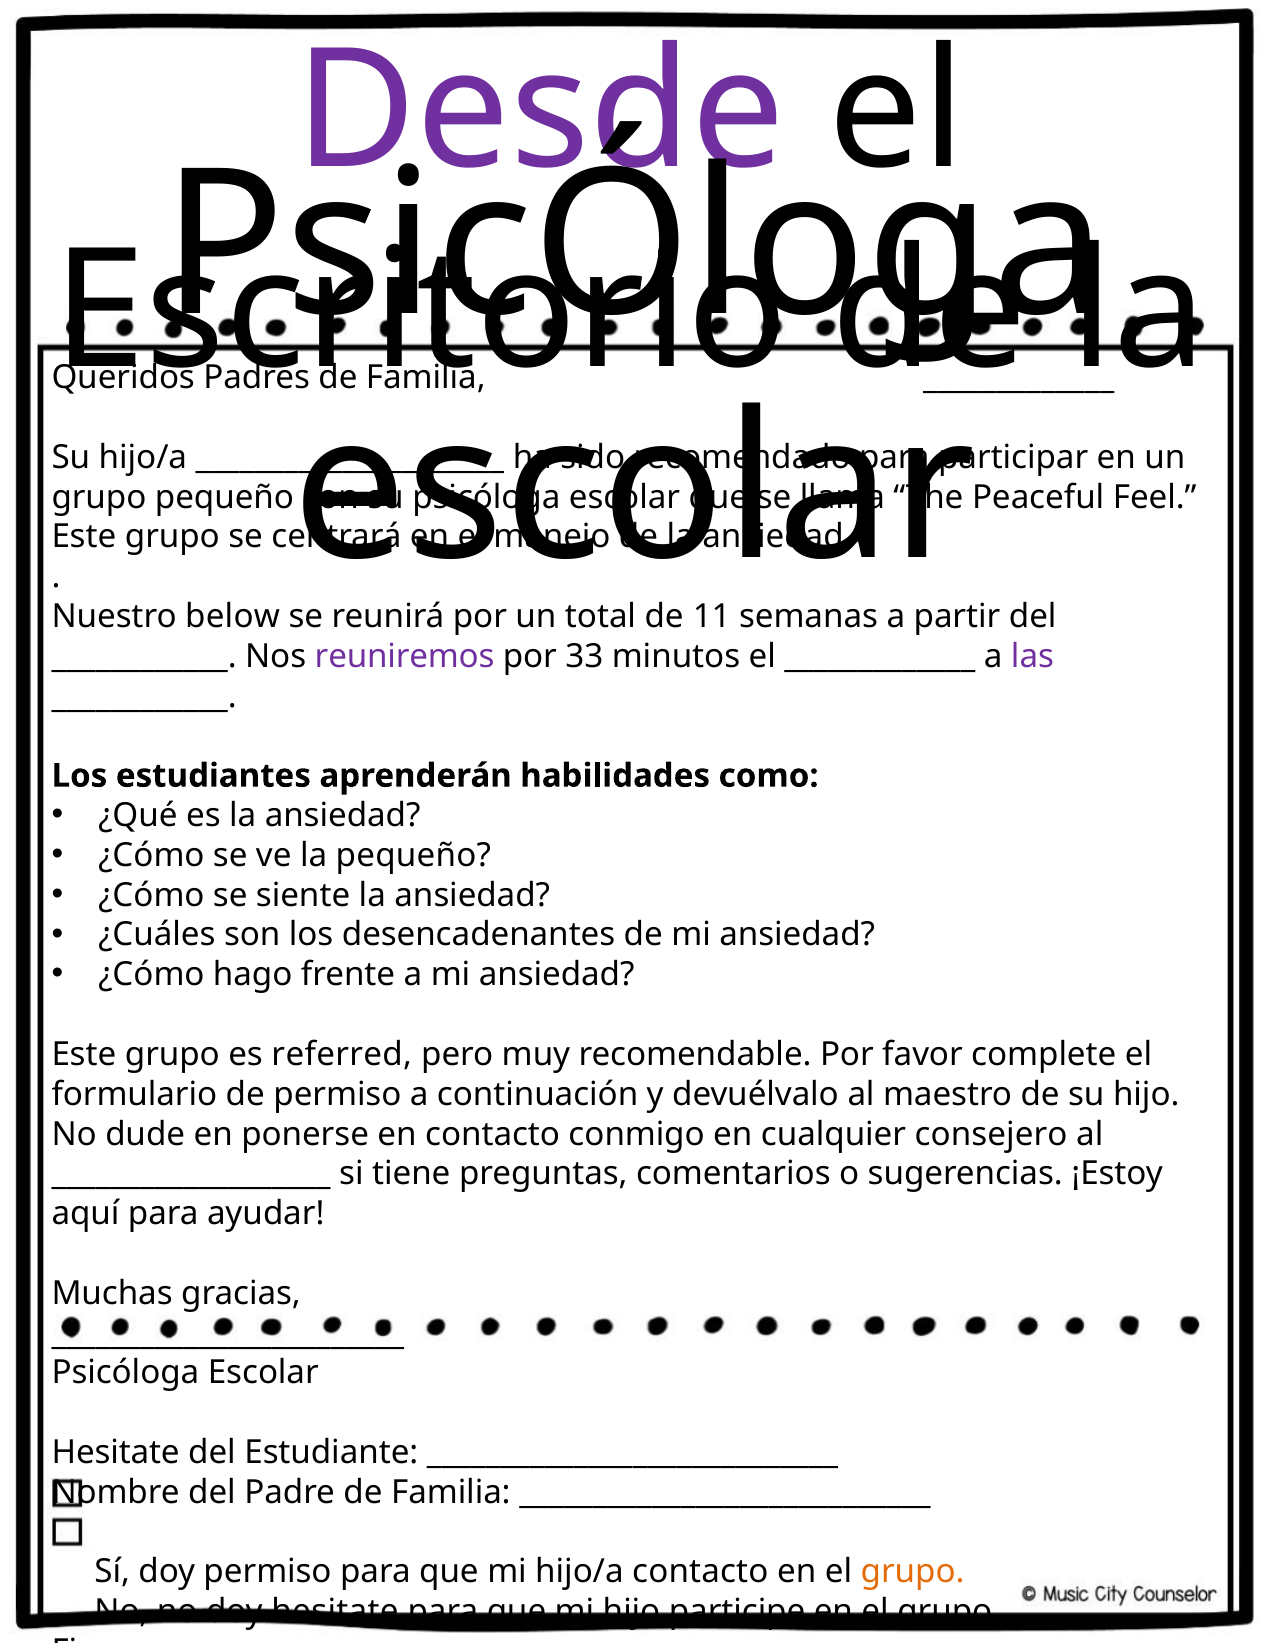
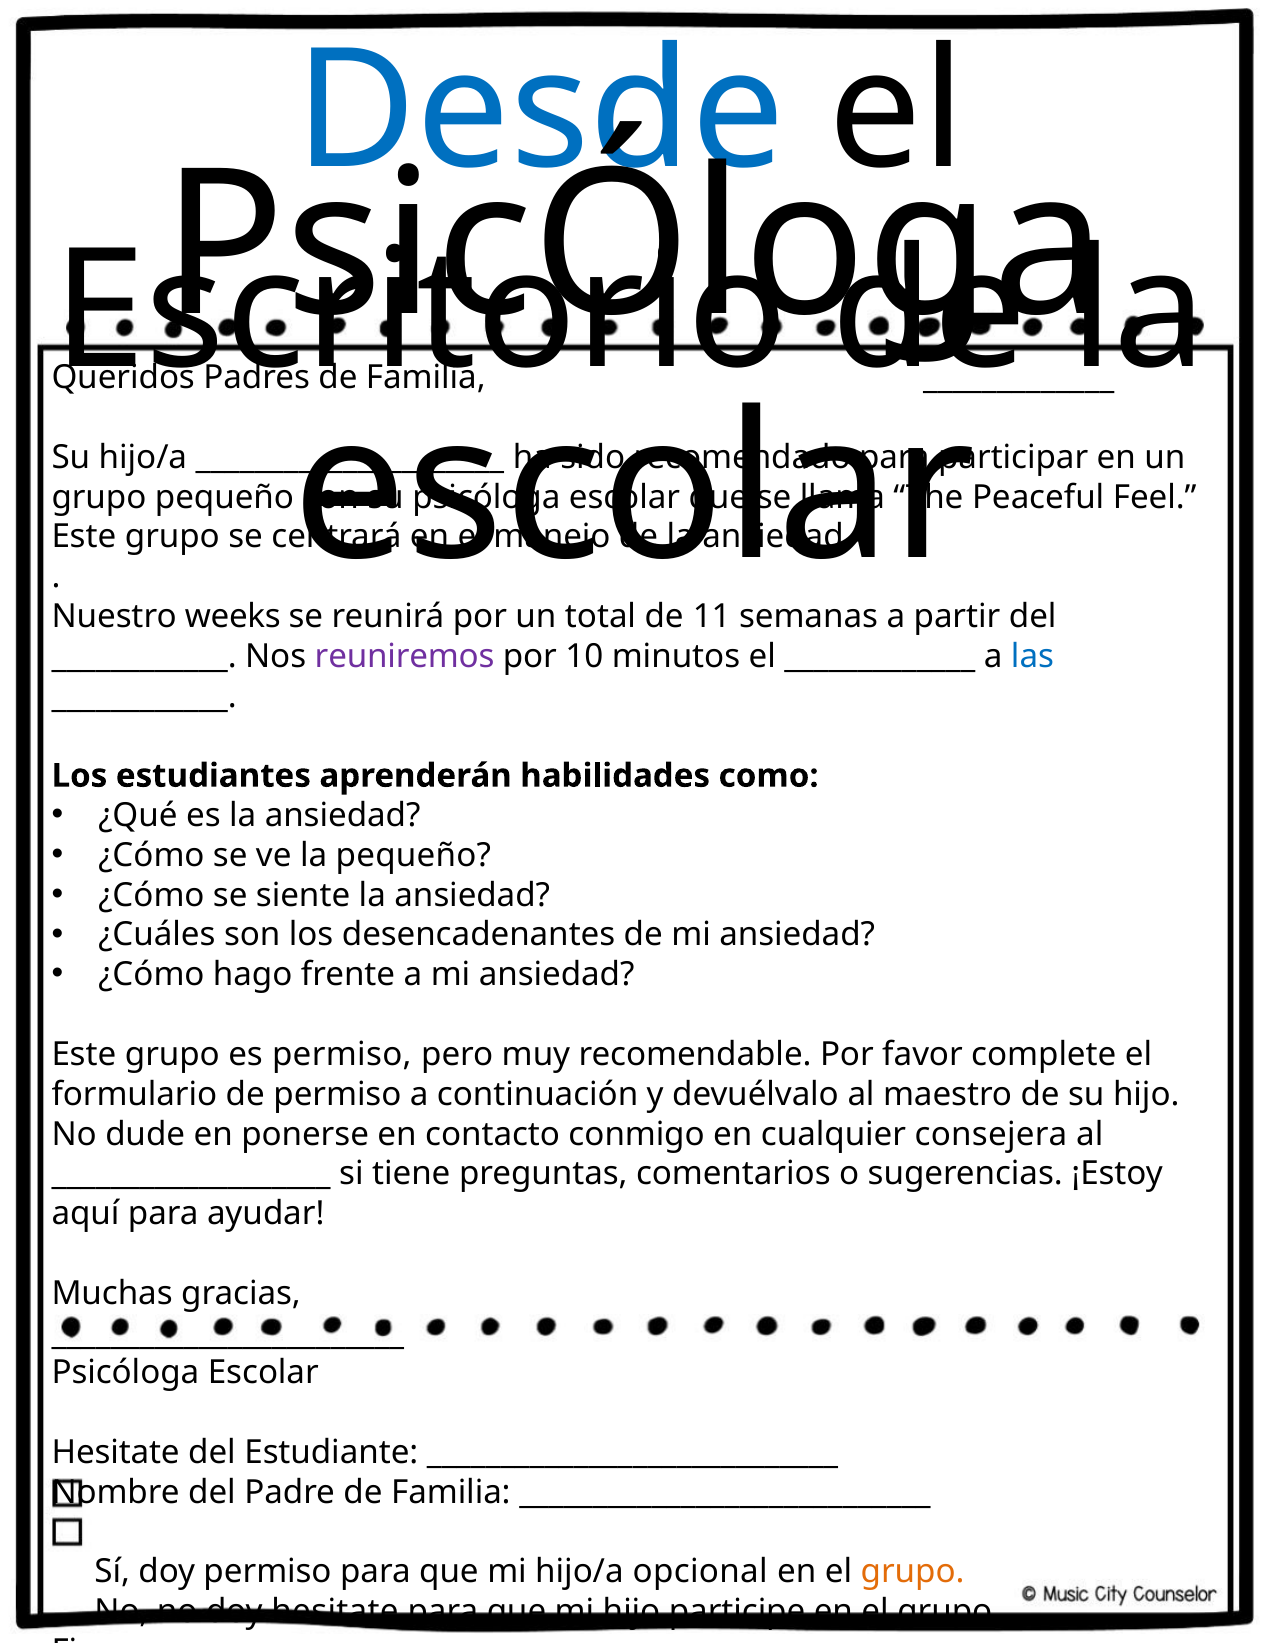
Desde colour: purple -> blue
below: below -> weeks
33: 33 -> 10
las colour: purple -> blue
es referred: referred -> permiso
consejero: consejero -> consejera
hijo/a contacto: contacto -> opcional
